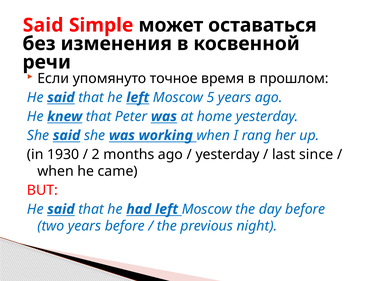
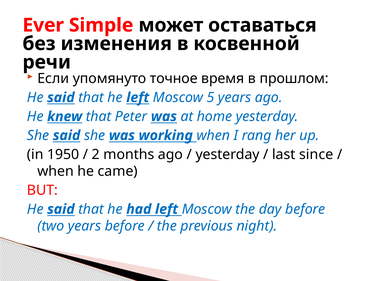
Said at (43, 25): Said -> Ever
1930: 1930 -> 1950
